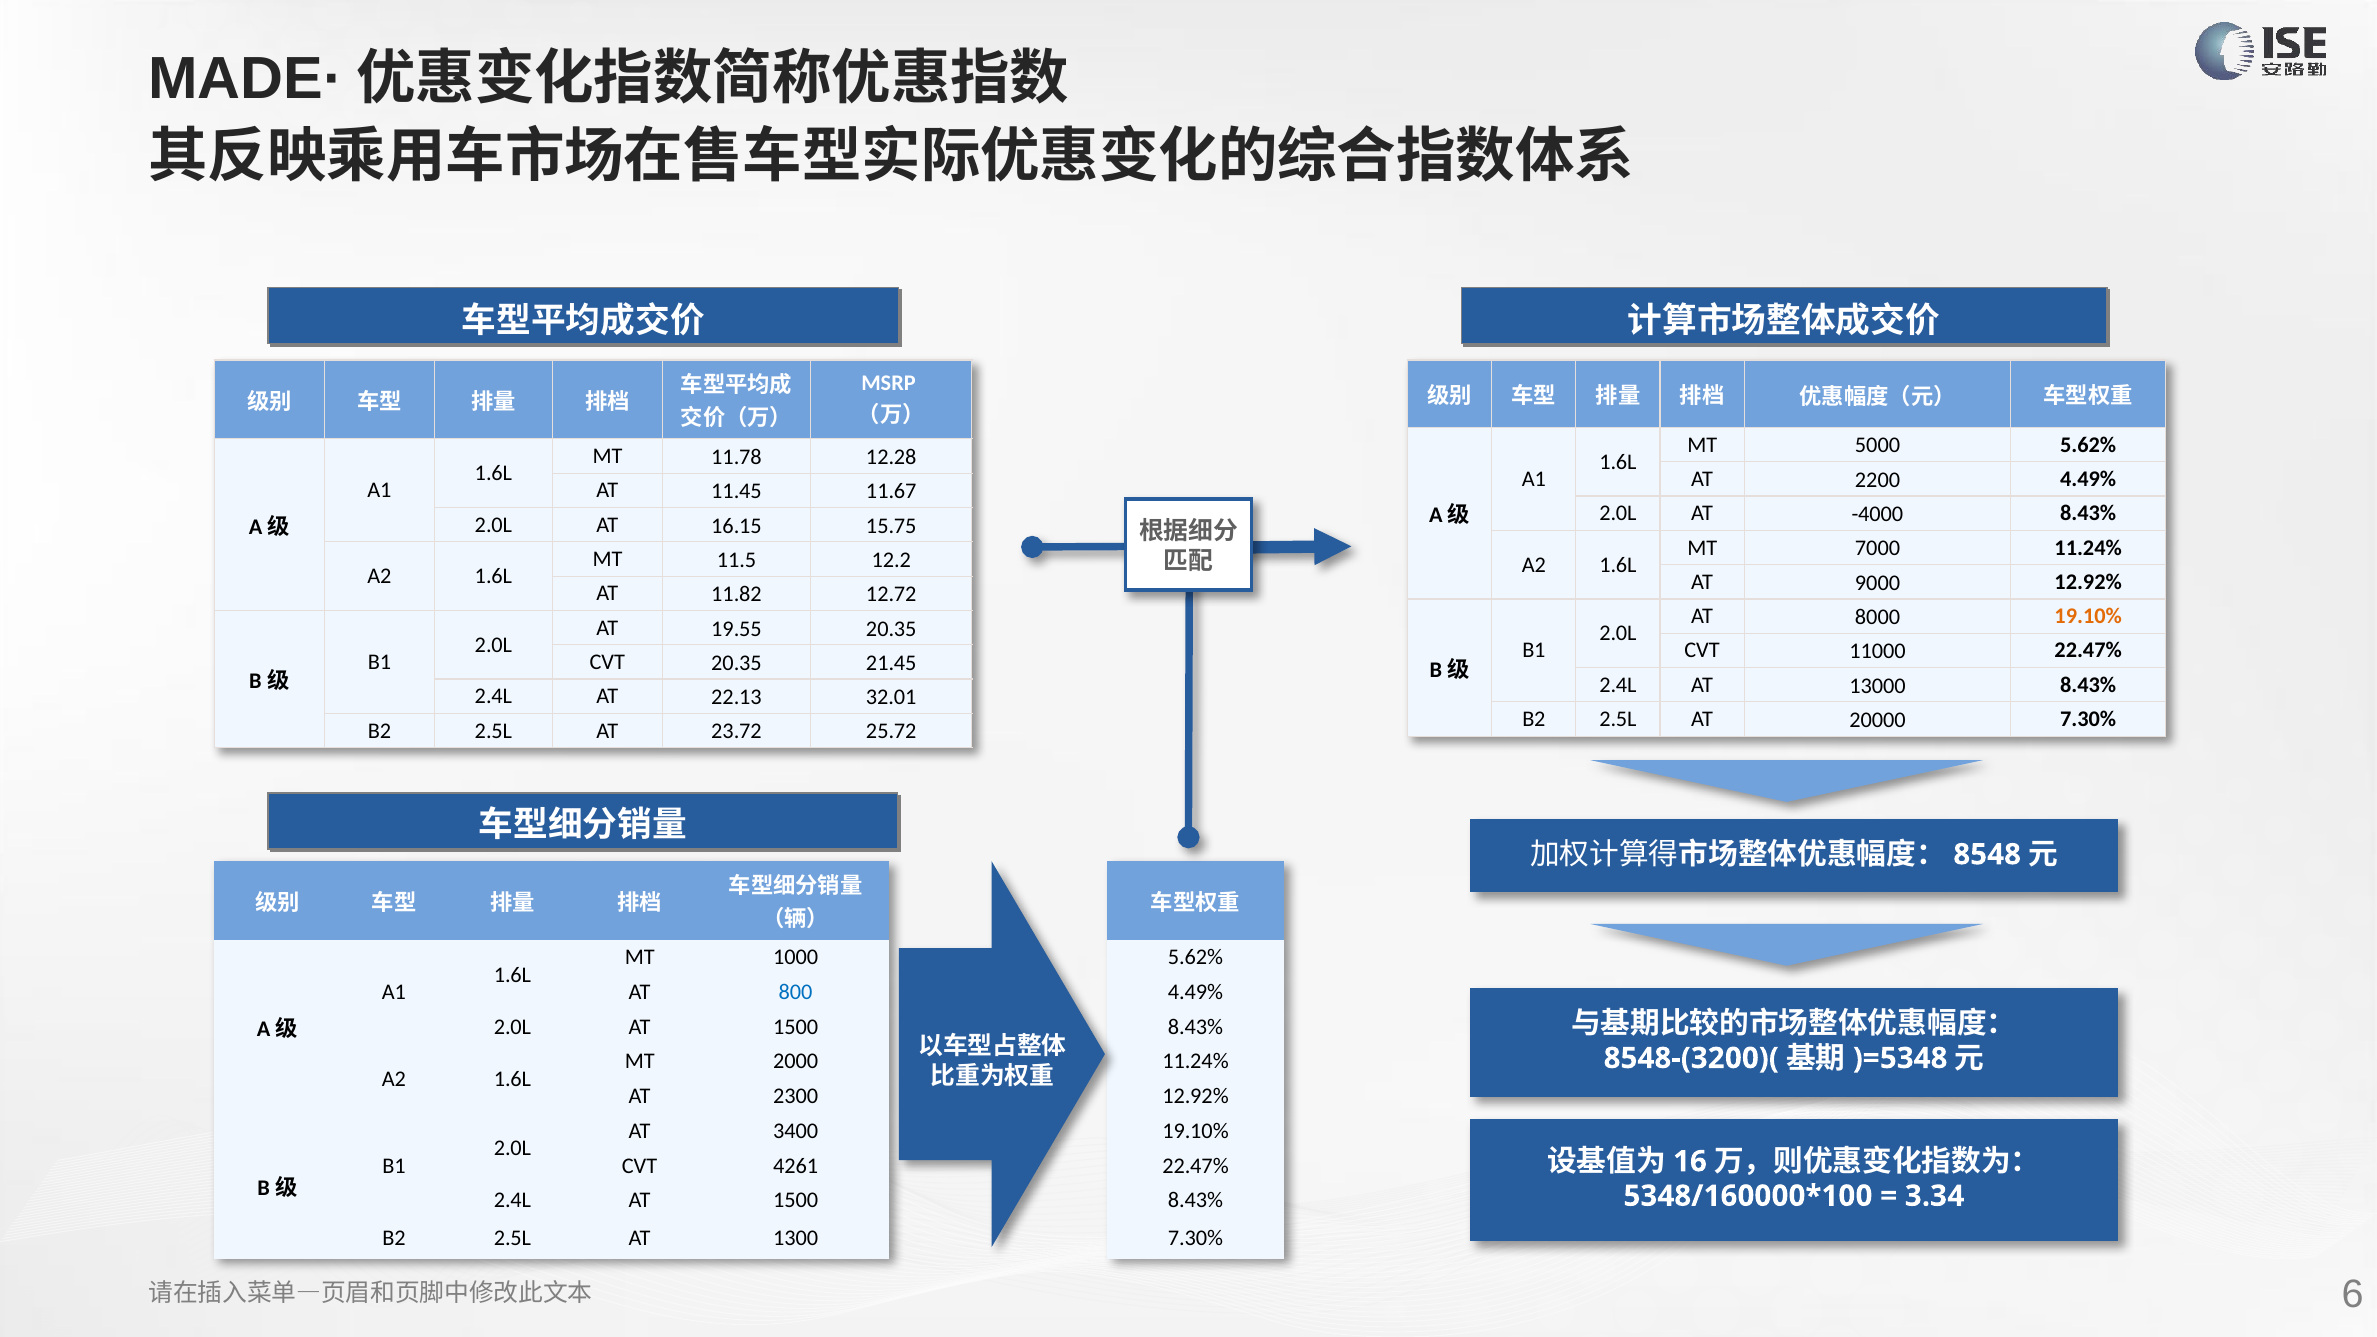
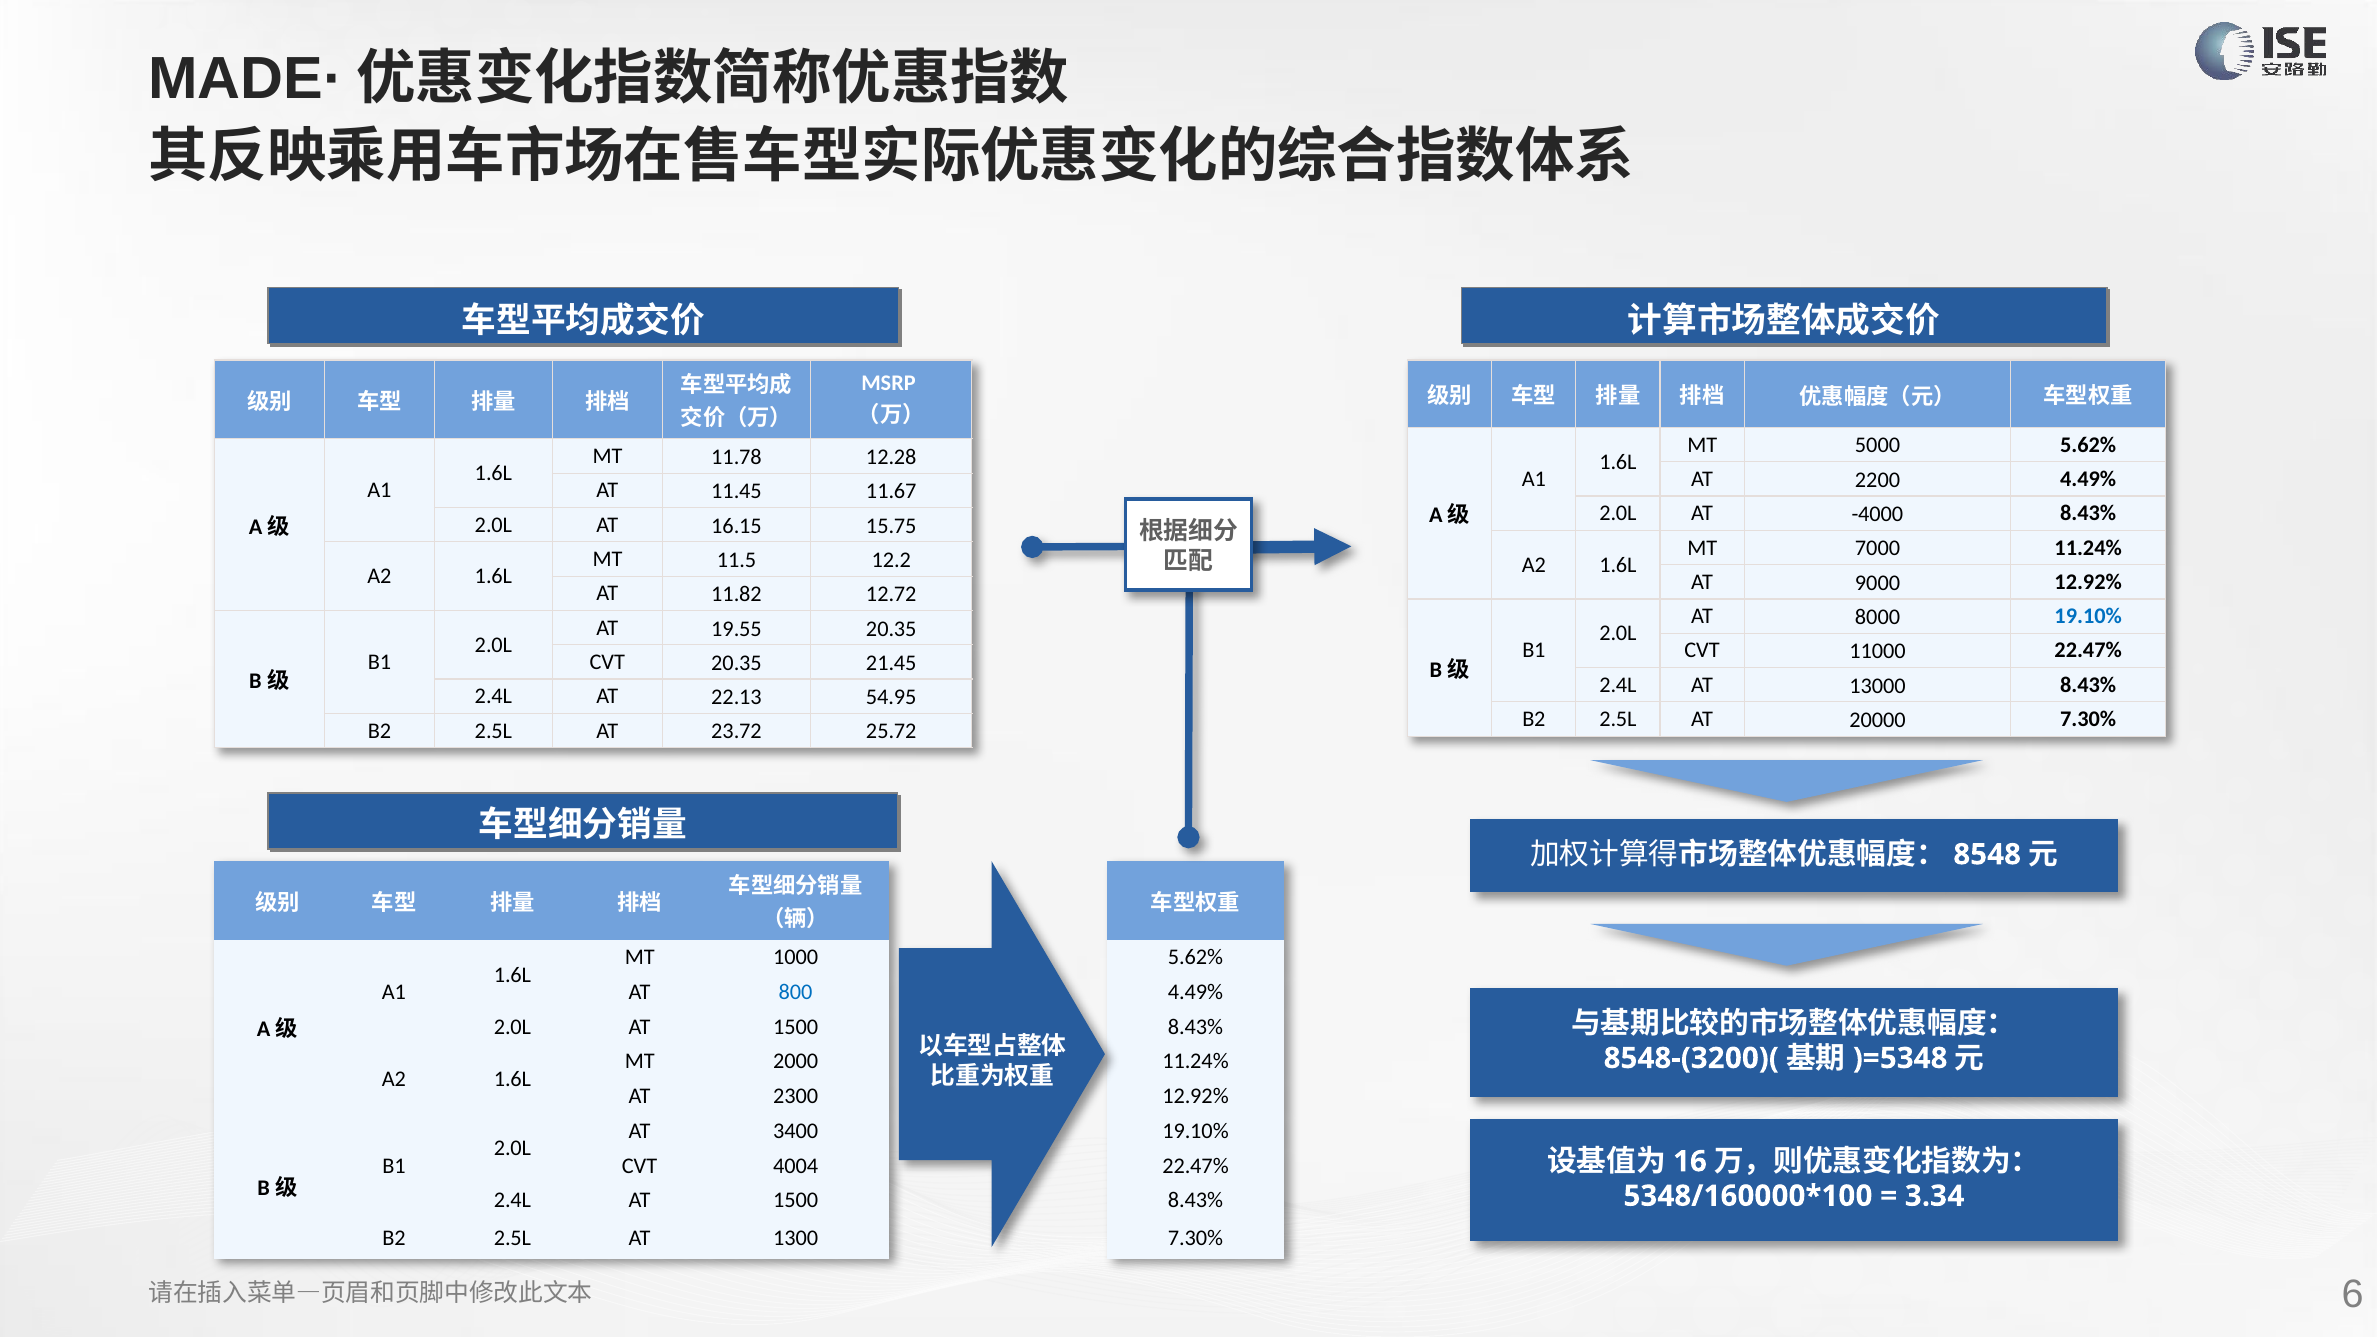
19.10% at (2088, 616) colour: orange -> blue
32.01: 32.01 -> 54.95
4261: 4261 -> 4004
